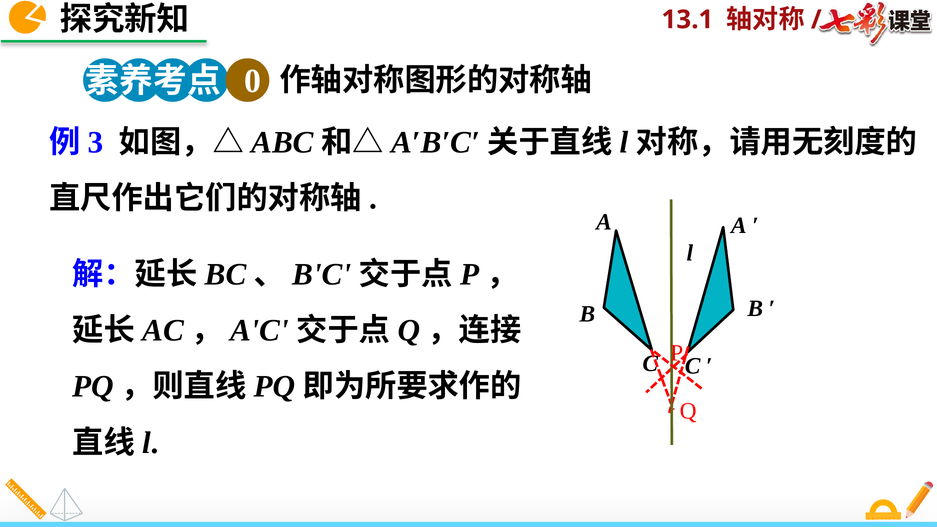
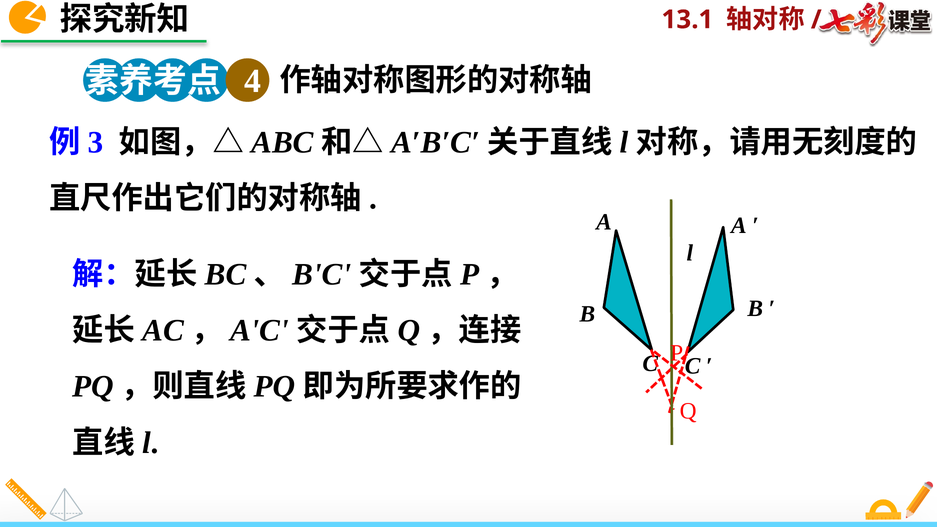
0: 0 -> 4
